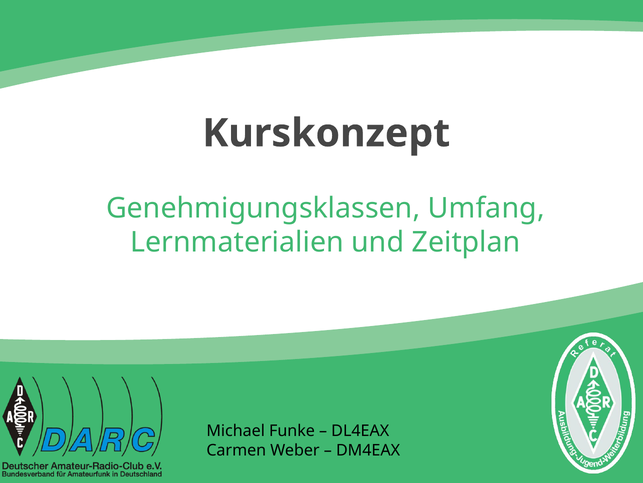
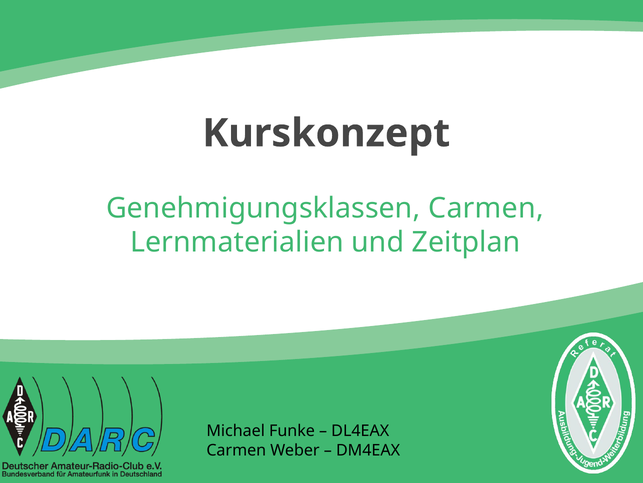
Genehmigungsklassen Umfang: Umfang -> Carmen
